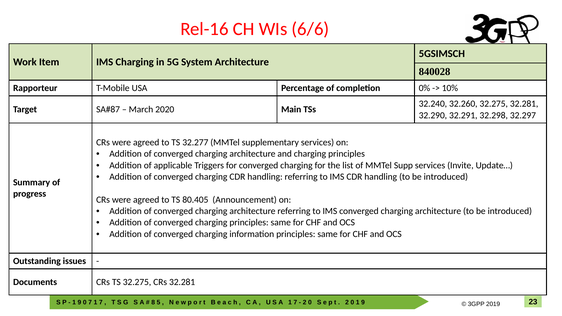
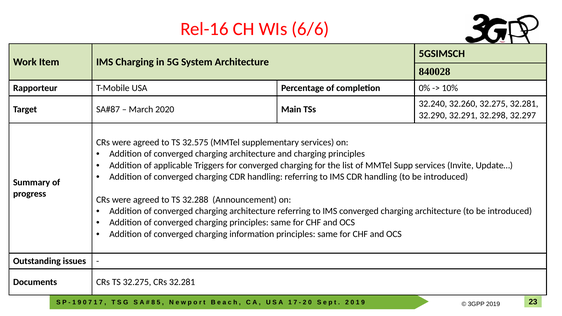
32.277: 32.277 -> 32.575
80.405: 80.405 -> 32.288
